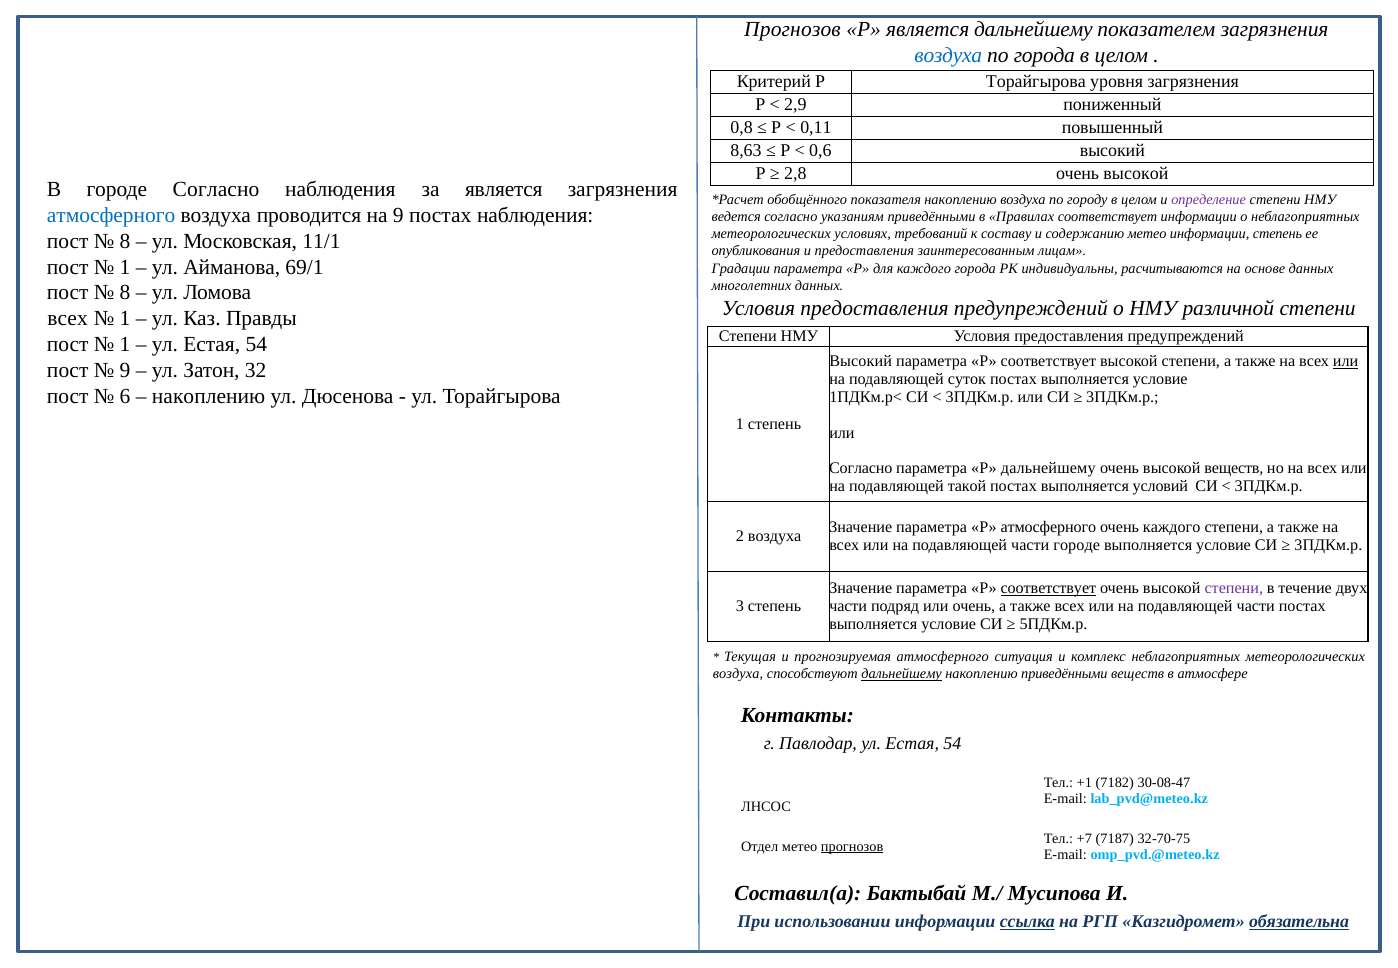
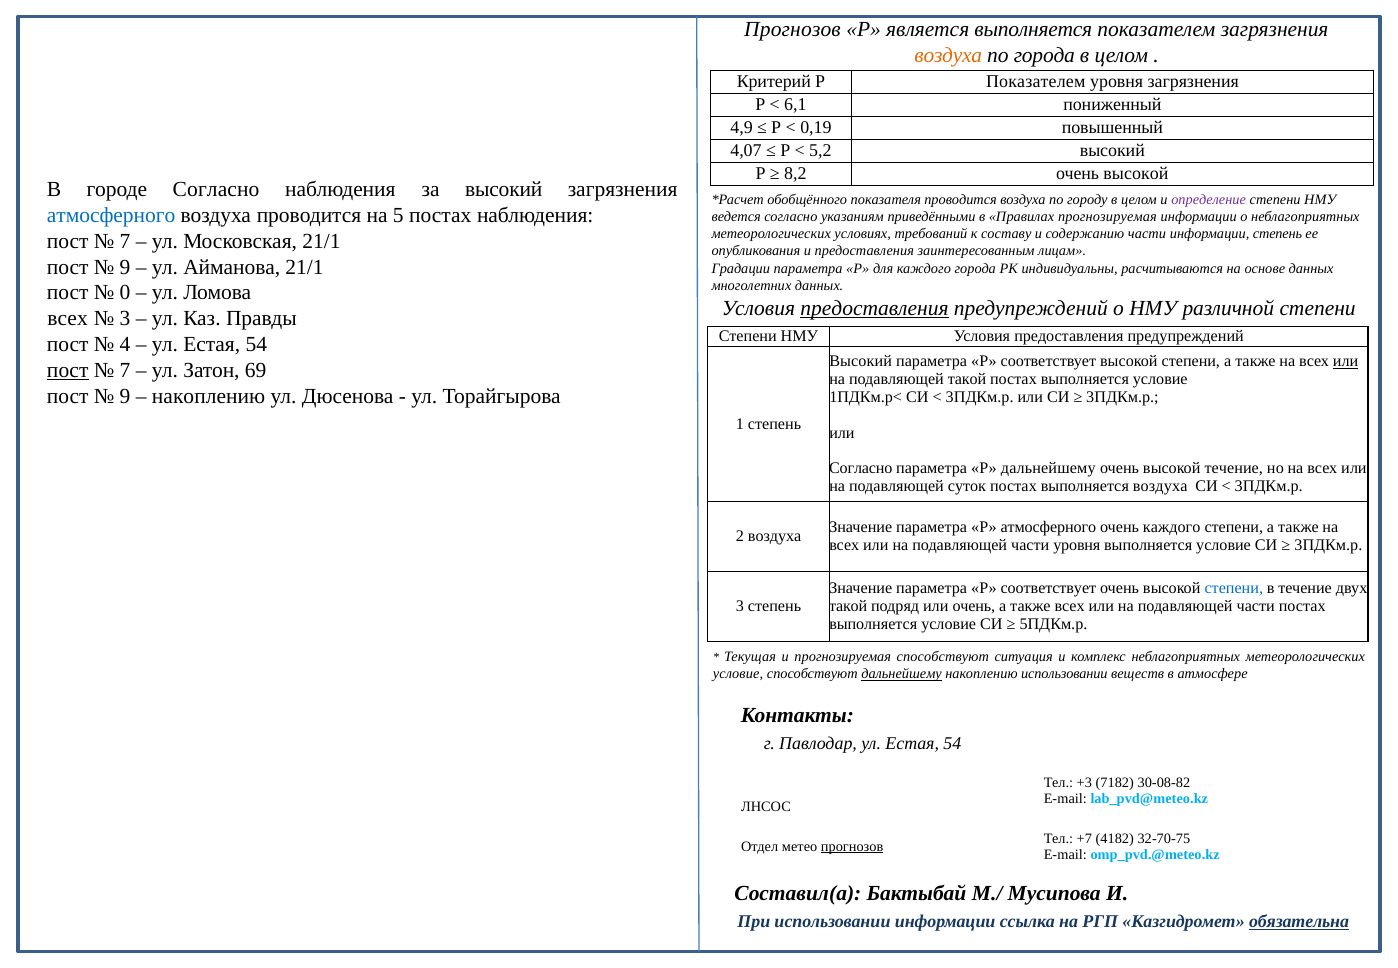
является дальнейшему: дальнейшему -> выполняется
воздуха at (948, 55) colour: blue -> orange
Р Торайгырова: Торайгырова -> Показателем
2,9: 2,9 -> 6,1
0,8: 0,8 -> 4,9
0,11: 0,11 -> 0,19
8,63: 8,63 -> 4,07
0,6: 0,6 -> 5,2
2,8: 2,8 -> 8,2
за является: является -> высокий
показателя накоплению: накоплению -> проводится
на 9: 9 -> 5
Правилах соответствует: соответствует -> прогнозируемая
содержанию метео: метео -> части
8 at (125, 241): 8 -> 7
Московская 11/1: 11/1 -> 21/1
1 at (125, 267): 1 -> 9
Айманова 69/1: 69/1 -> 21/1
8 at (125, 293): 8 -> 0
предоставления at (874, 308) underline: none -> present
1 at (125, 319): 1 -> 3
1 at (125, 344): 1 -> 4
пост at (68, 370) underline: none -> present
9 at (125, 370): 9 -> 7
32: 32 -> 69
подавляющей суток: суток -> такой
6 at (125, 396): 6 -> 9
высокой веществ: веществ -> течение
такой: такой -> суток
выполняется условий: условий -> воздуха
части городе: городе -> уровня
соответствует at (1048, 589) underline: present -> none
степени at (1234, 589) colour: purple -> blue
части at (848, 606): части -> такой
прогнозируемая атмосферного: атмосферного -> способствуют
воздуха at (738, 674): воздуха -> условие
накоплению приведёнными: приведёнными -> использовании
+1: +1 -> +3
30-08-47: 30-08-47 -> 30-08-82
7187: 7187 -> 4182
ссылка underline: present -> none
